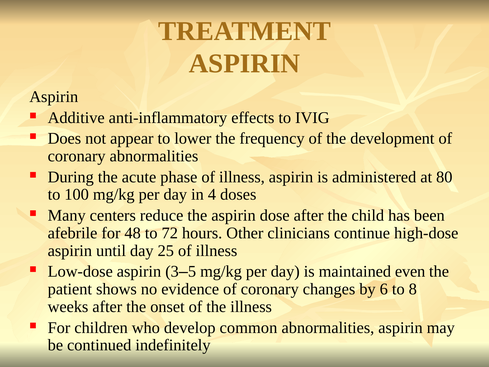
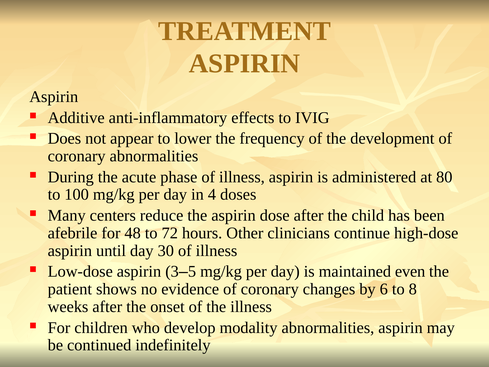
25: 25 -> 30
common: common -> modality
